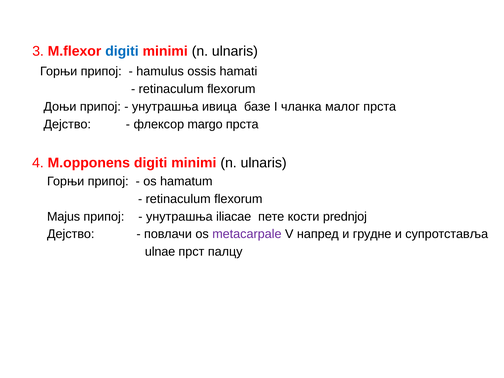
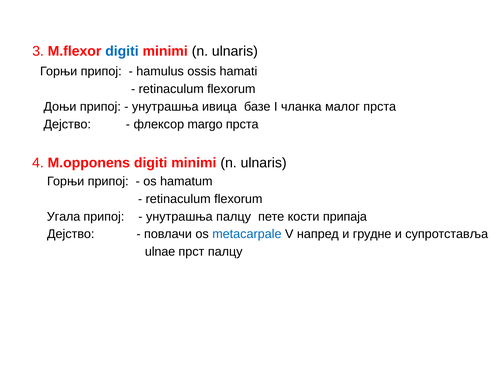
Majus: Majus -> Угала
унутрашња iliacae: iliacae -> палцу
prednjoj: prednjoj -> припаја
metacarpale colour: purple -> blue
